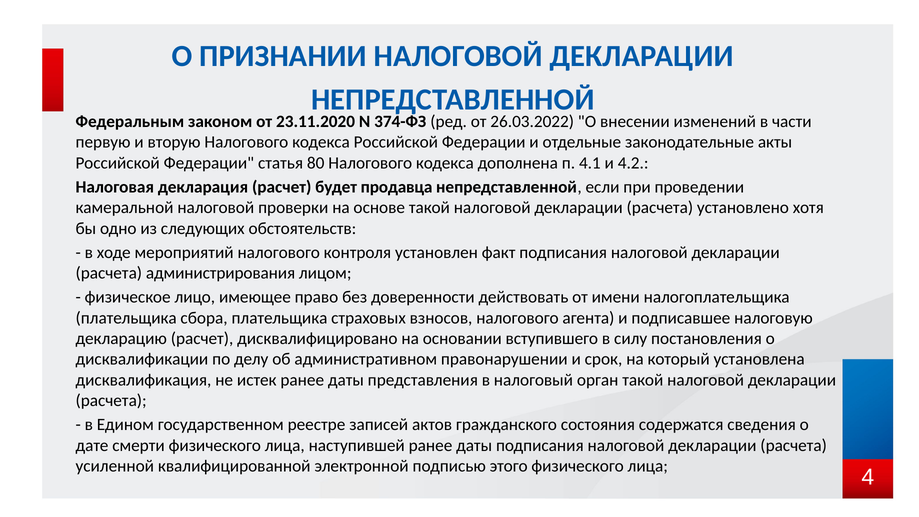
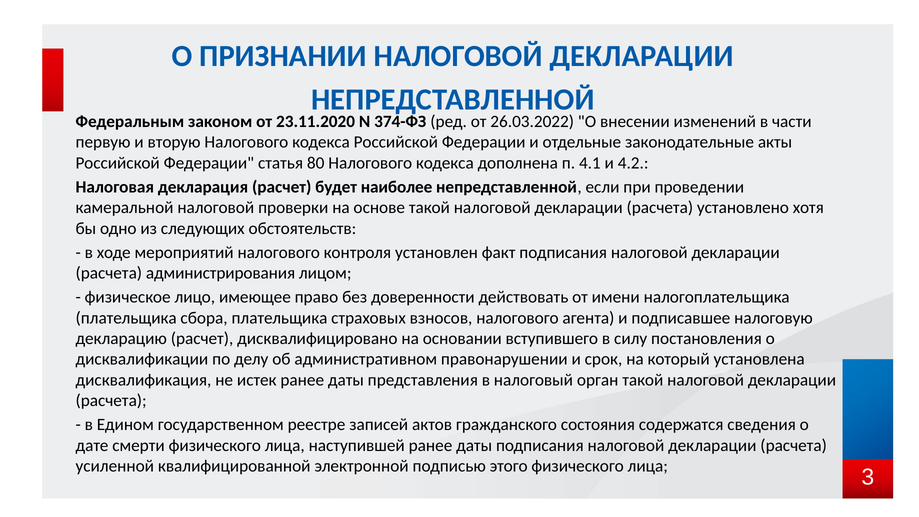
продавца: продавца -> наиболее
4: 4 -> 3
